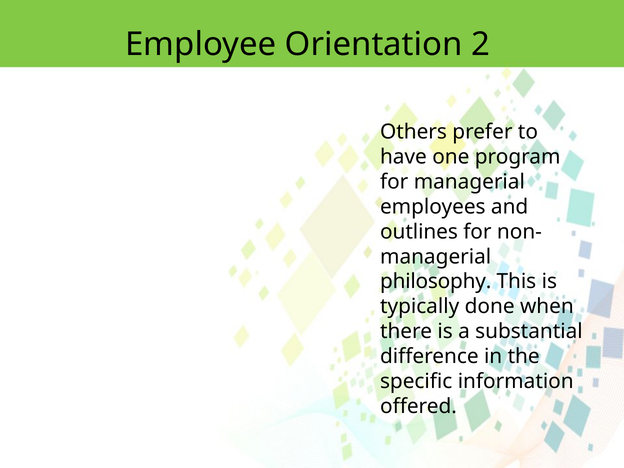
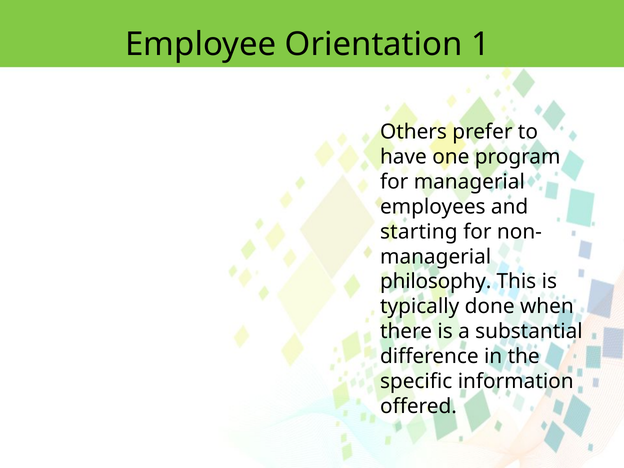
2: 2 -> 1
outlines: outlines -> starting
